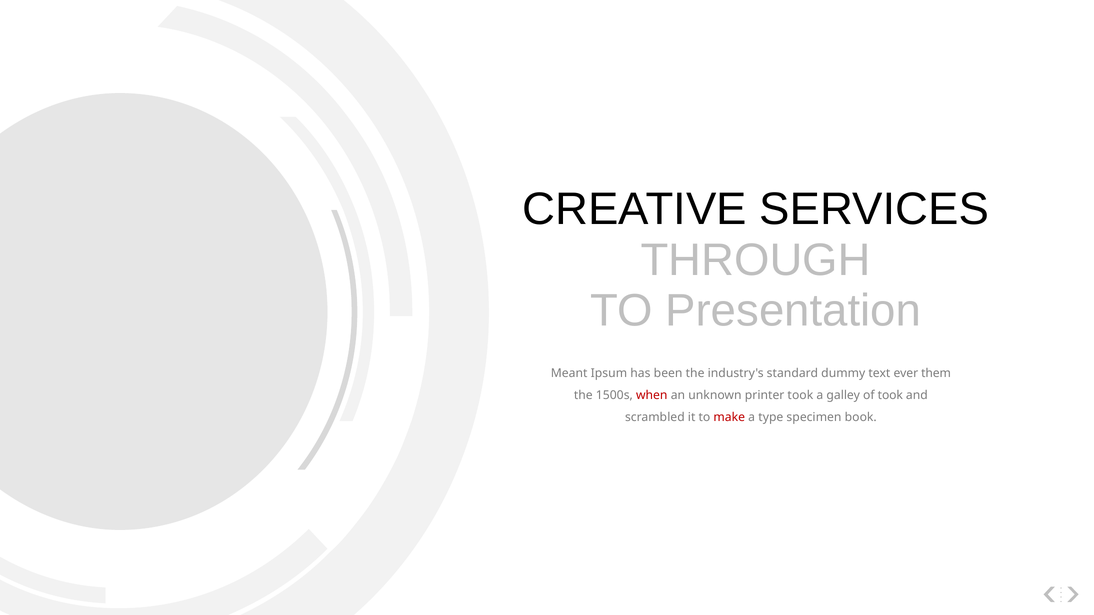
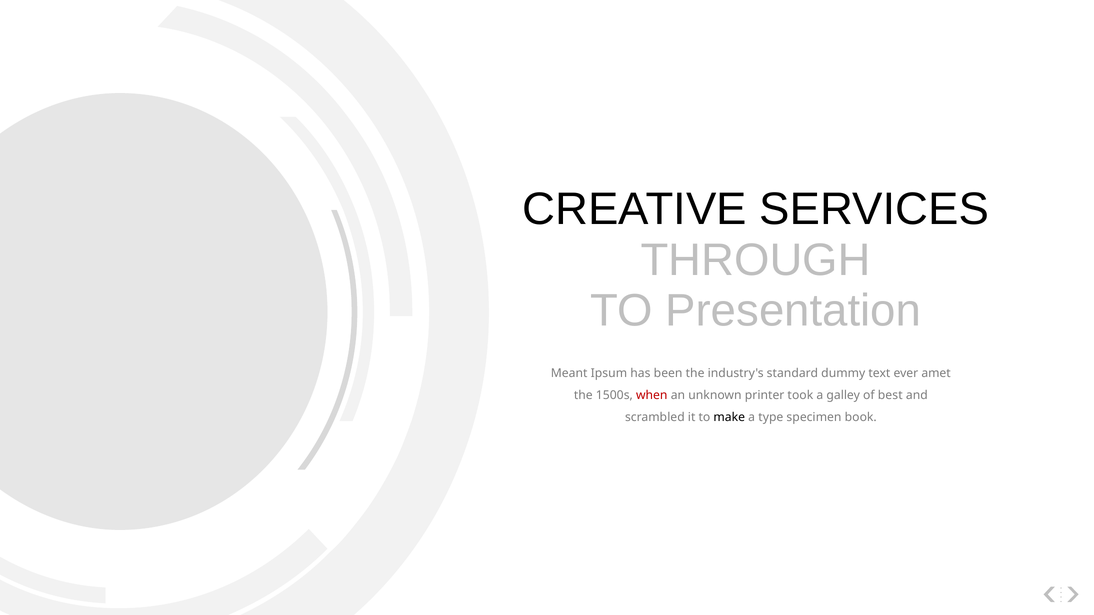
them: them -> amet
of took: took -> best
make colour: red -> black
